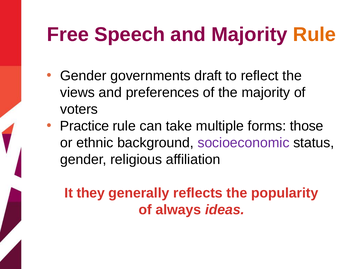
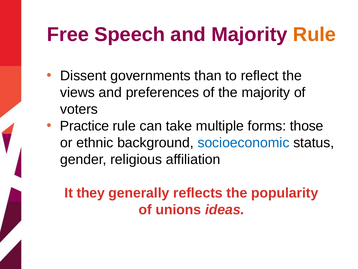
Gender at (83, 76): Gender -> Dissent
draft: draft -> than
socioeconomic colour: purple -> blue
always: always -> unions
